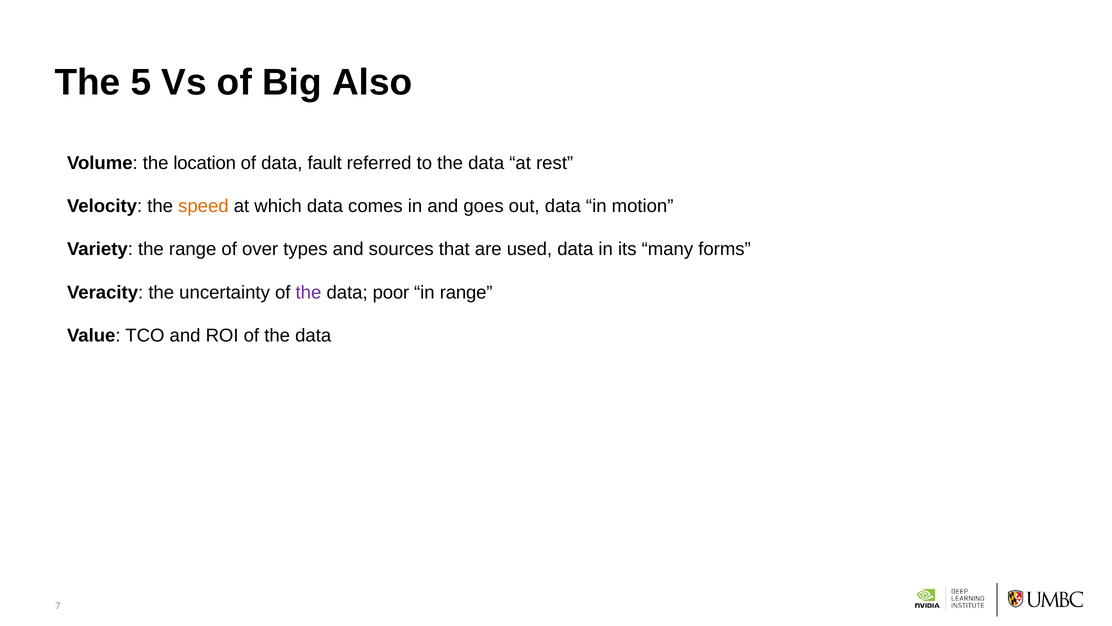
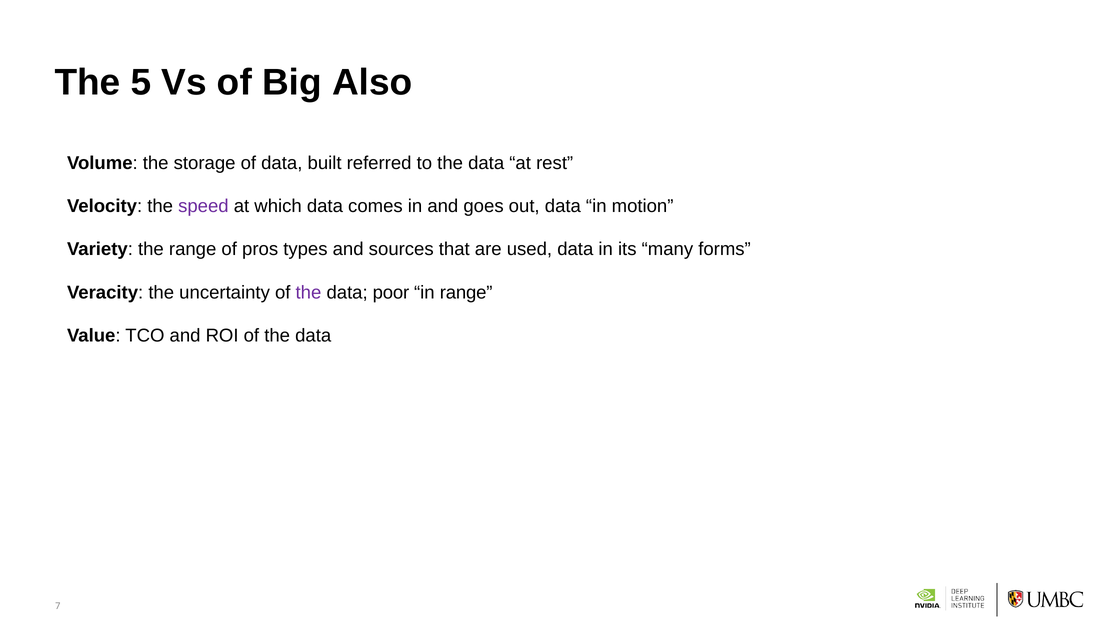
location: location -> storage
fault: fault -> built
speed colour: orange -> purple
over: over -> pros
